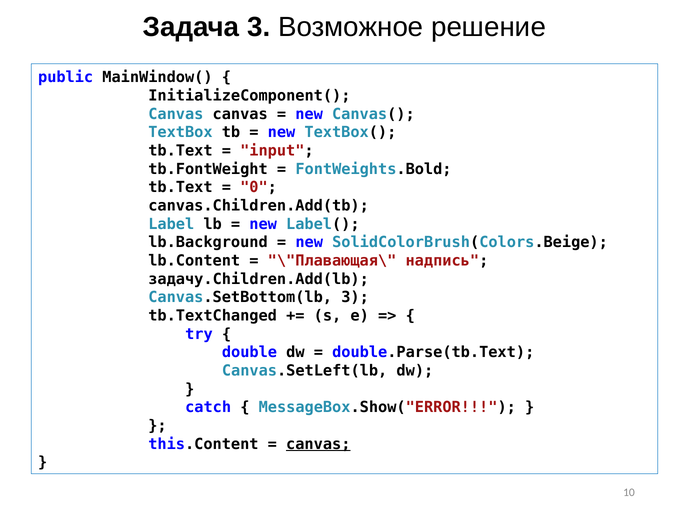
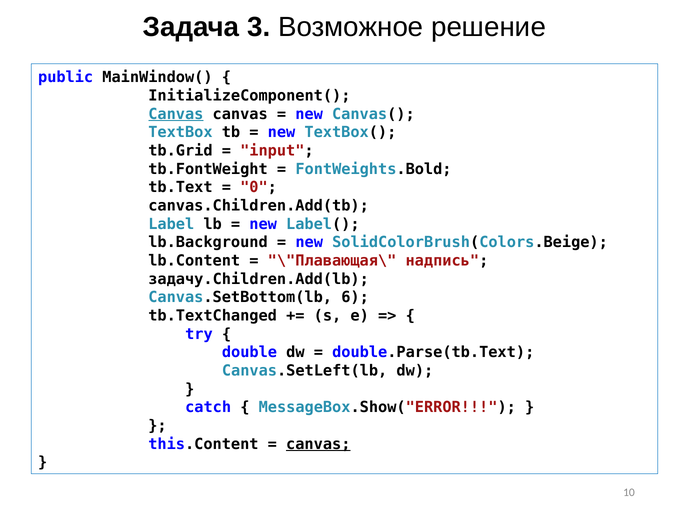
Canvas at (176, 114) underline: none -> present
tb.Text at (180, 151): tb.Text -> tb.Grid
Canvas.SetBottom(lb 3: 3 -> 6
